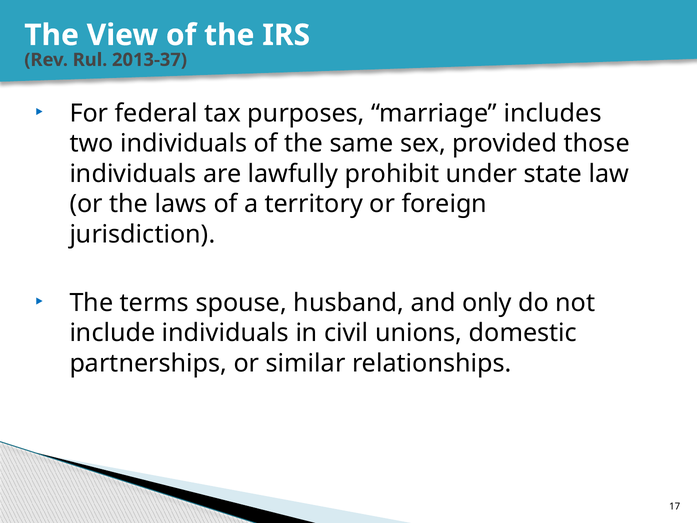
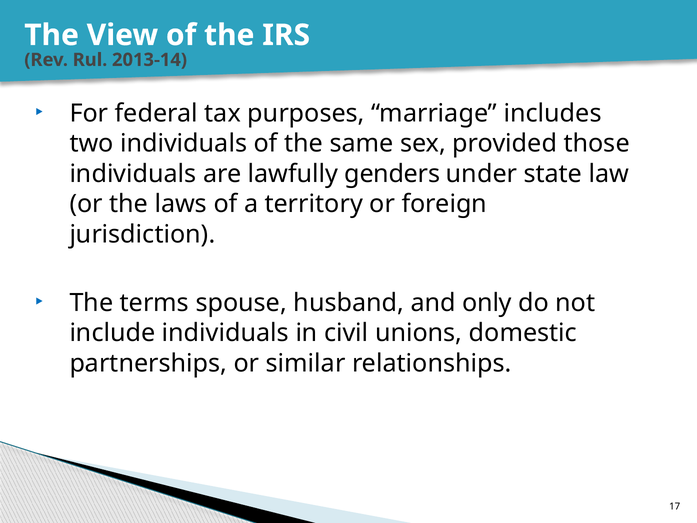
2013-37: 2013-37 -> 2013-14
prohibit: prohibit -> genders
